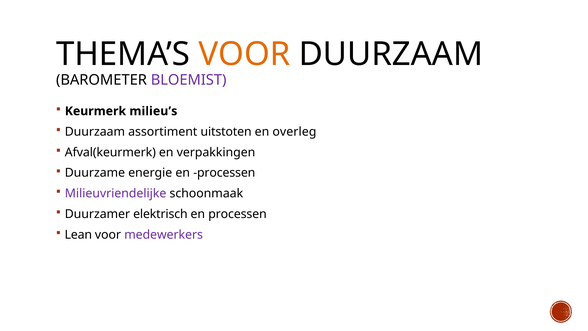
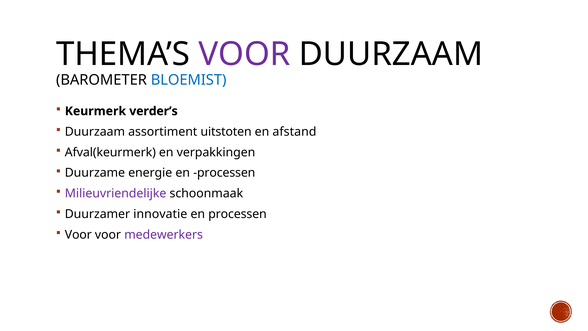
VOOR at (244, 54) colour: orange -> purple
BLOEMIST colour: purple -> blue
milieu’s: milieu’s -> verder’s
overleg: overleg -> afstand
elektrisch: elektrisch -> innovatie
Lean at (78, 235): Lean -> Voor
